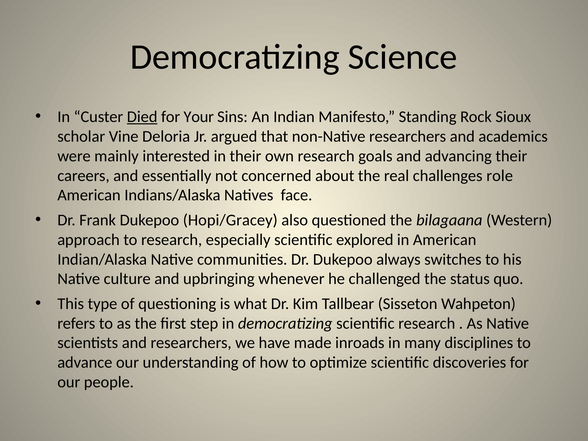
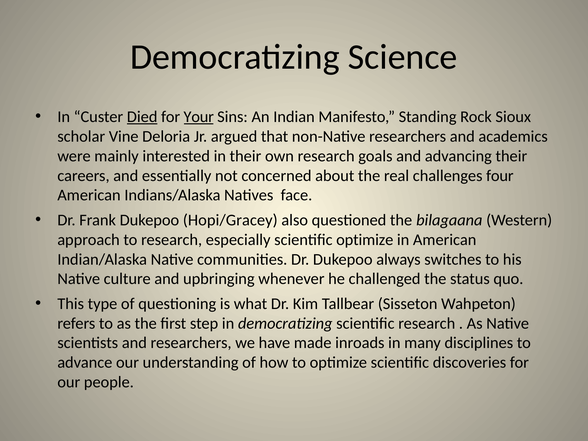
Your underline: none -> present
role: role -> four
scientific explored: explored -> optimize
